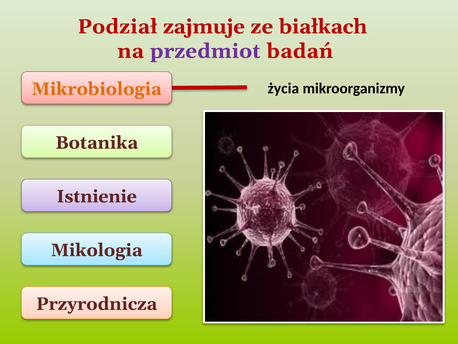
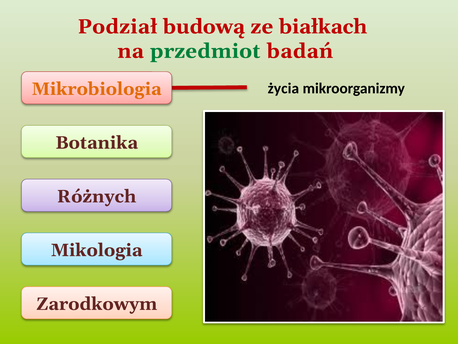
zajmuje: zajmuje -> budową
przedmiot colour: purple -> green
Istnienie: Istnienie -> Różnych
Przyrodnicza: Przyrodnicza -> Zarodkowym
